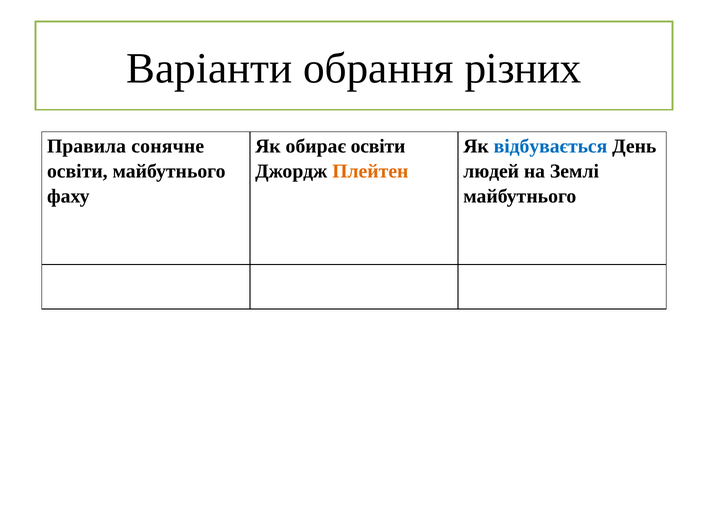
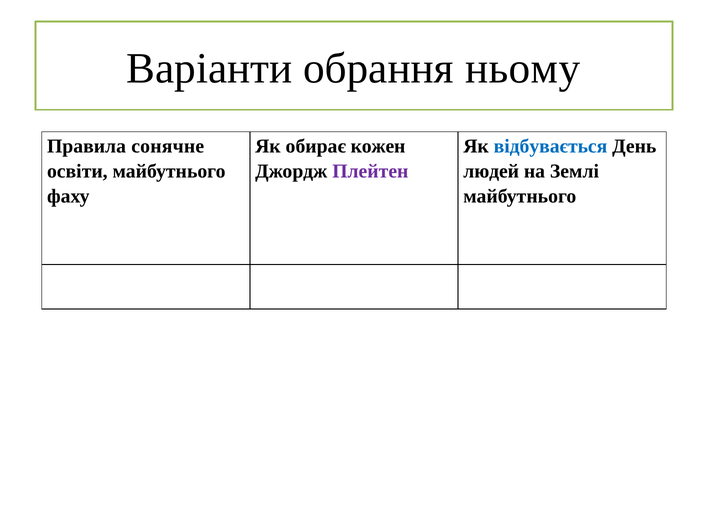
різних: різних -> ньому
обирає освіти: освіти -> кожен
Плейтен colour: orange -> purple
